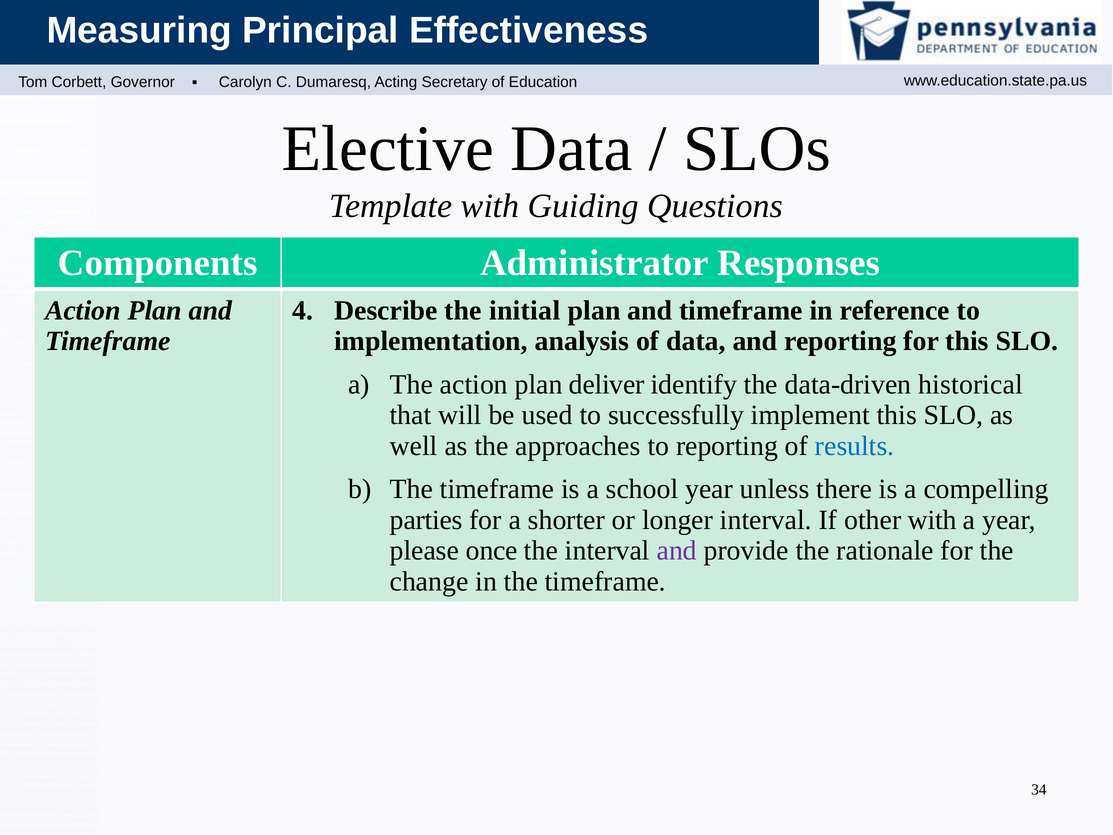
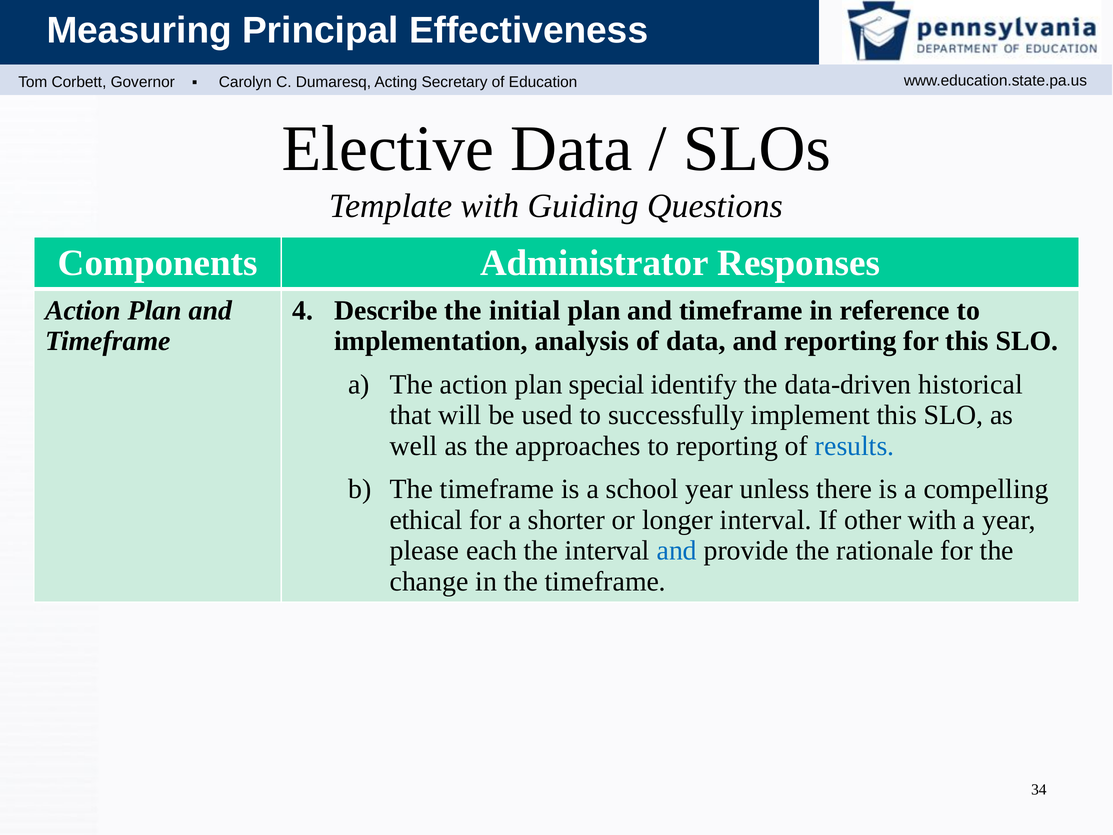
deliver: deliver -> special
parties: parties -> ethical
once: once -> each
and at (677, 551) colour: purple -> blue
